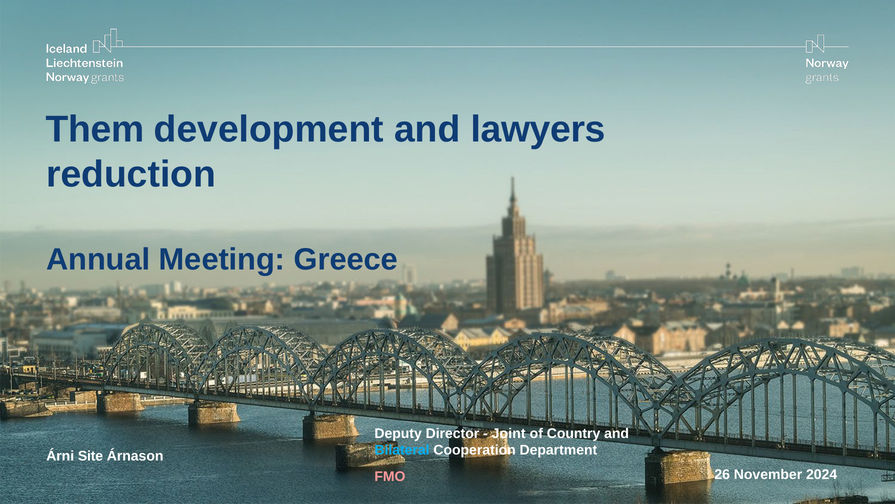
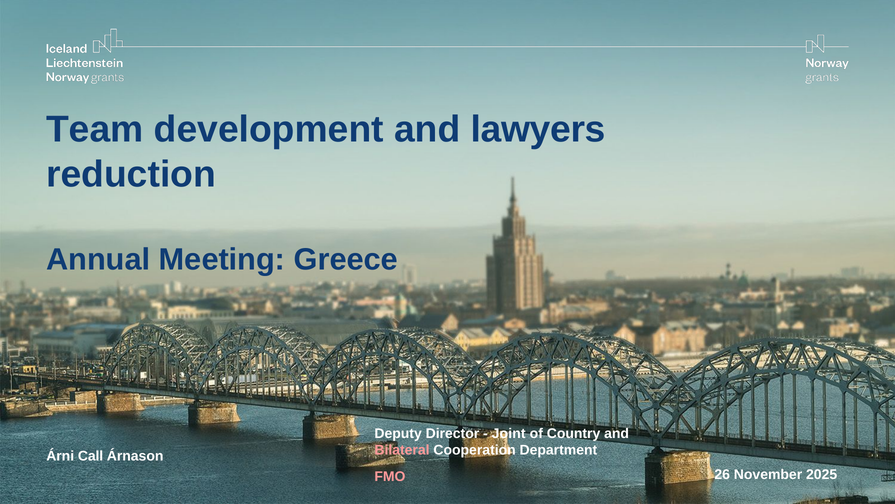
Them: Them -> Team
Bilateral colour: light blue -> pink
Site: Site -> Call
2024: 2024 -> 2025
